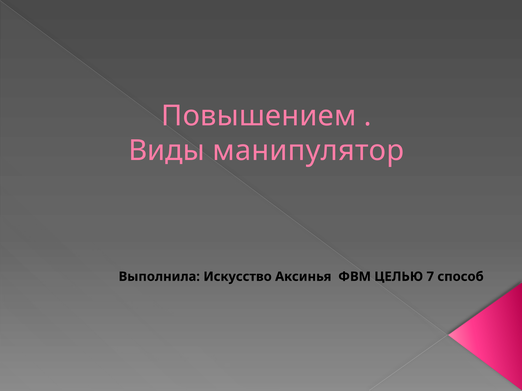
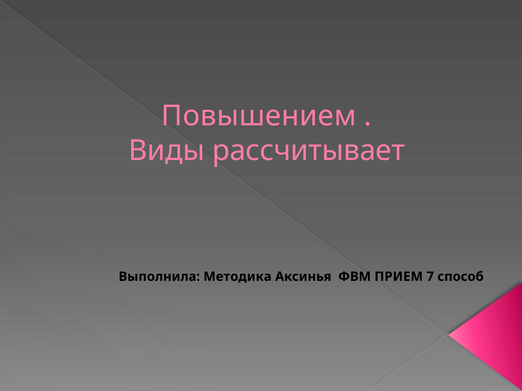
манипулятор: манипулятор -> рассчитывает
Искусство: Искусство -> Методика
ЦЕЛЬЮ: ЦЕЛЬЮ -> ПРИЕМ
